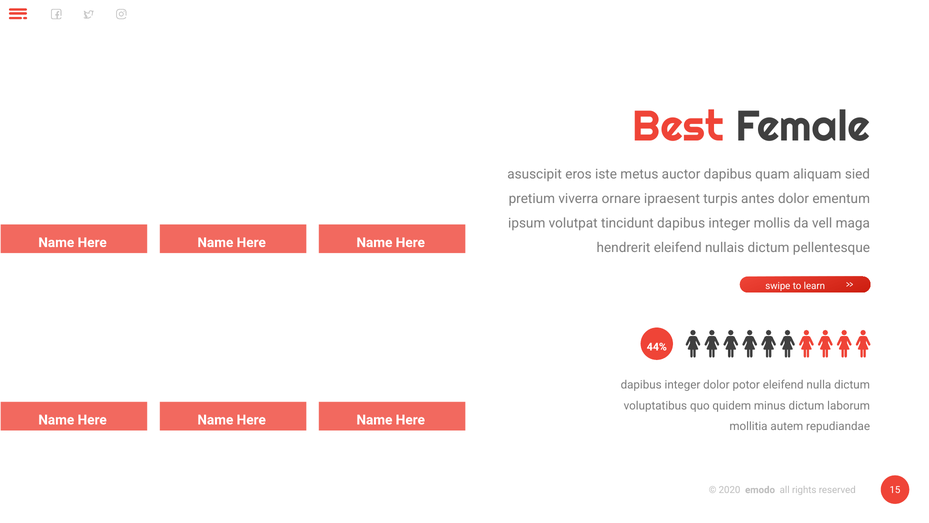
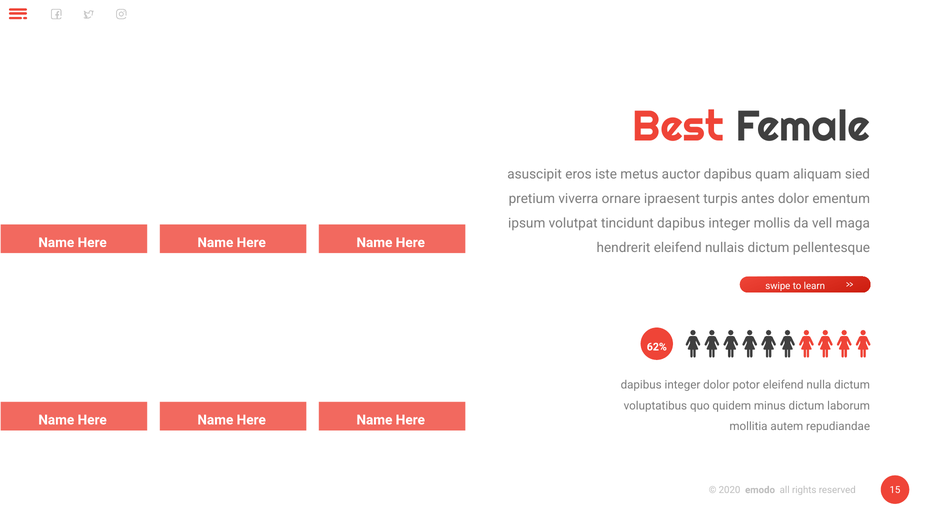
44%: 44% -> 62%
